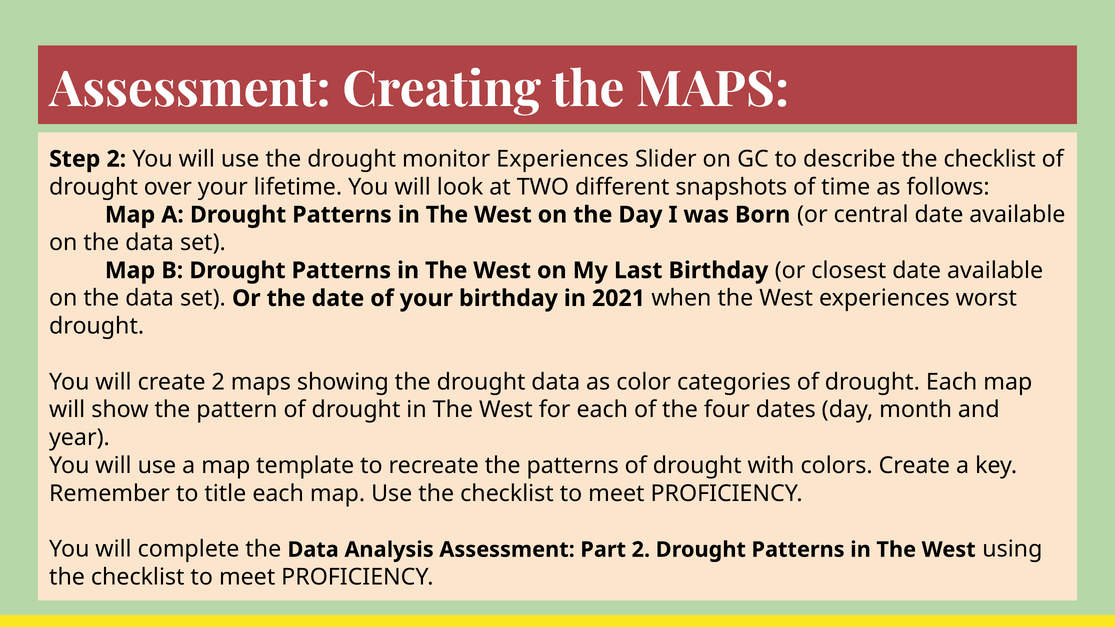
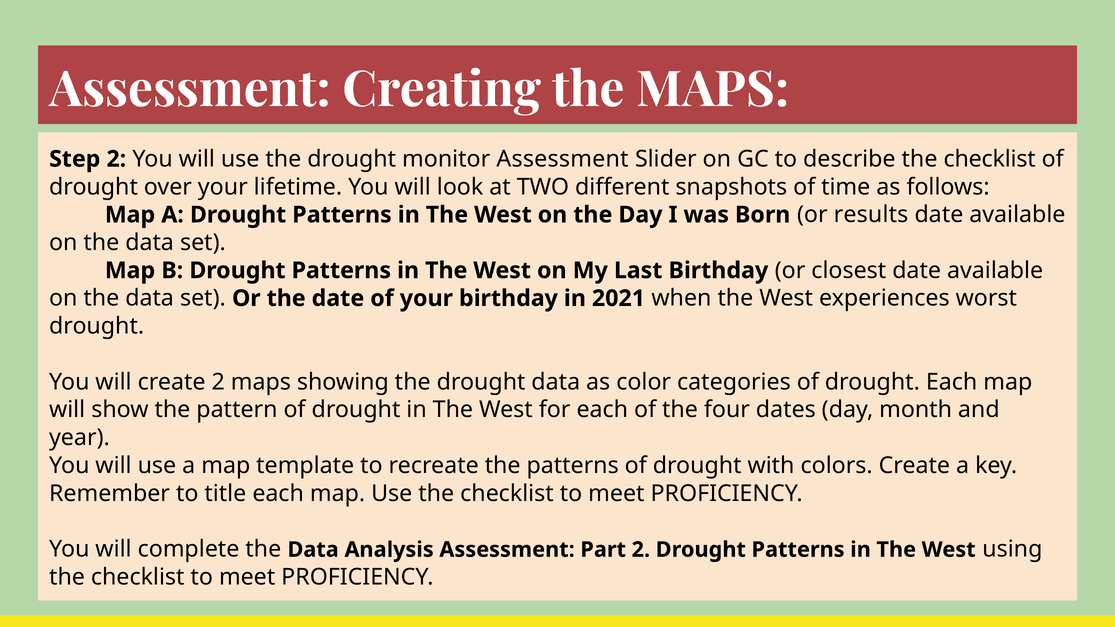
monitor Experiences: Experiences -> Assessment
central: central -> results
